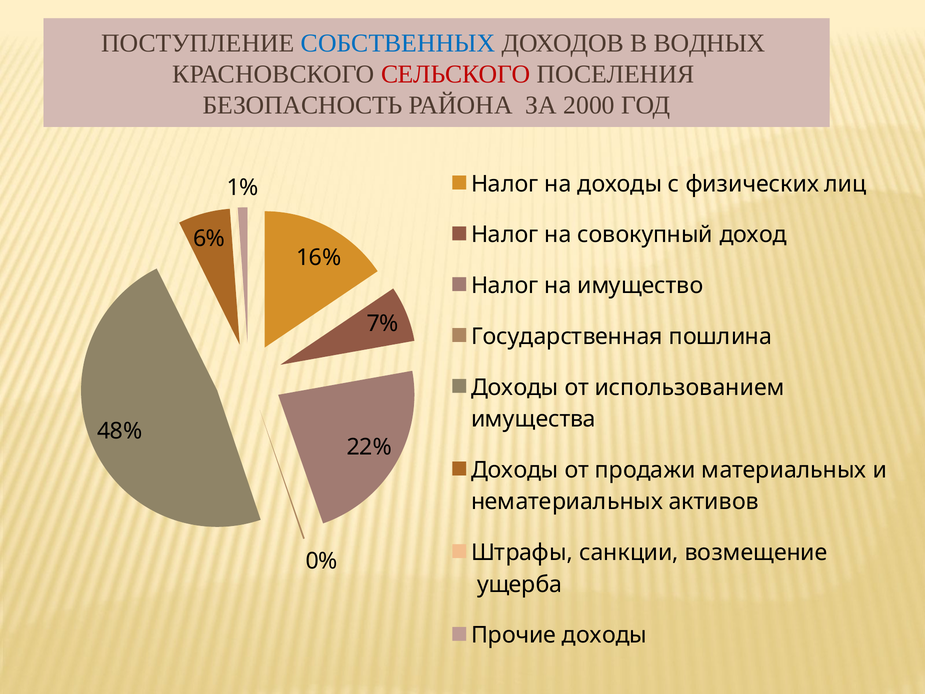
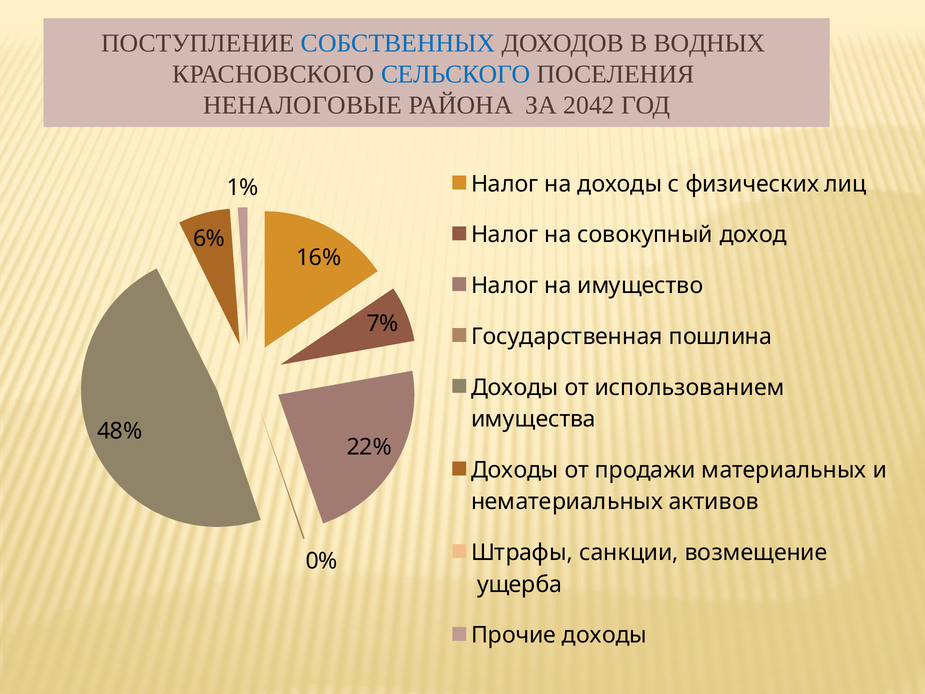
СЕЛЬСКОГО colour: red -> blue
БЕЗОПАСНОСТЬ: БЕЗОПАСНОСТЬ -> НЕНАЛОГОВЫЕ
2000: 2000 -> 2042
